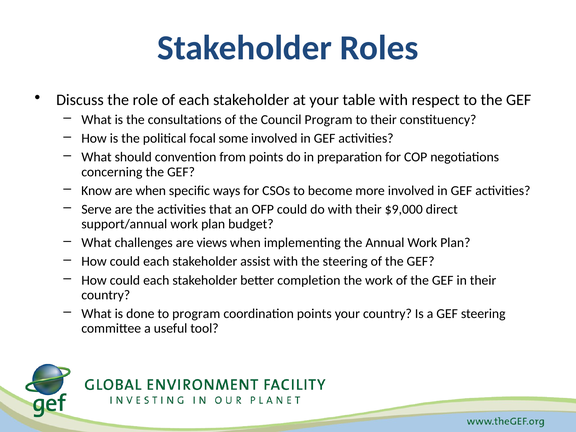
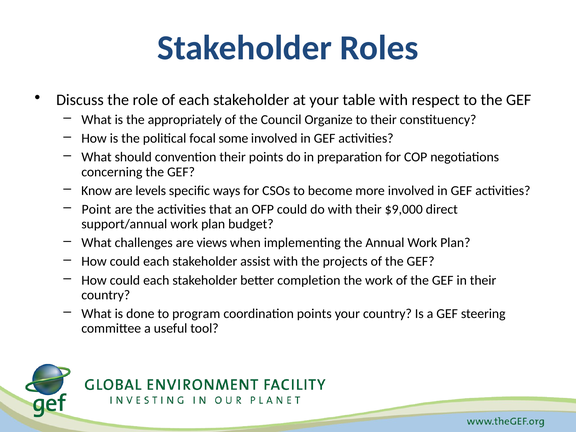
consultations: consultations -> appropriately
Council Program: Program -> Organize
convention from: from -> their
are when: when -> levels
Serve: Serve -> Point
the steering: steering -> projects
